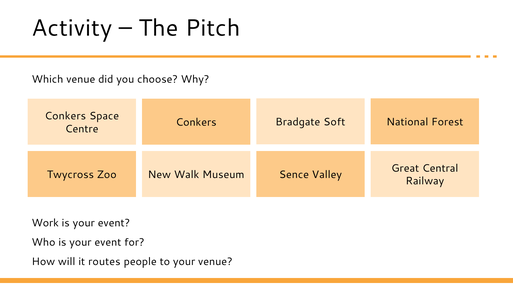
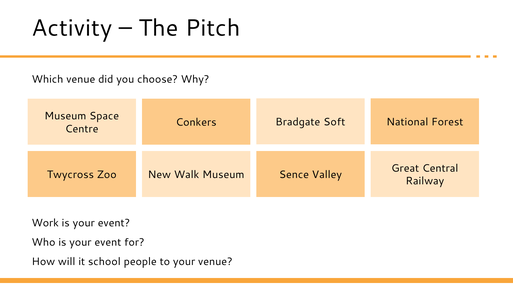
Conkers at (65, 116): Conkers -> Museum
routes: routes -> school
